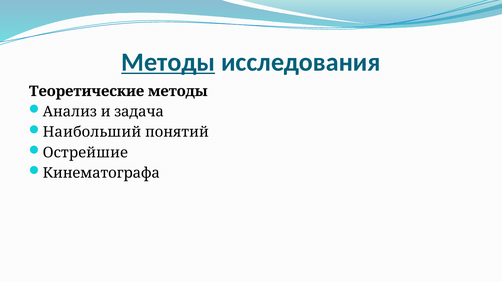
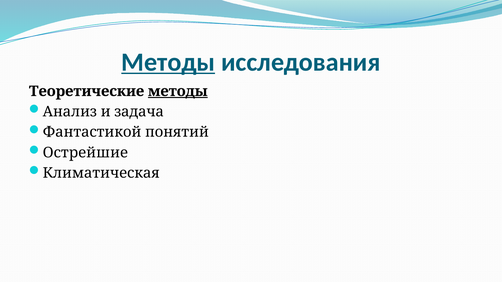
методы at (178, 91) underline: none -> present
Наибольший: Наибольший -> Фантастикой
Кинематографа: Кинематографа -> Климатическая
